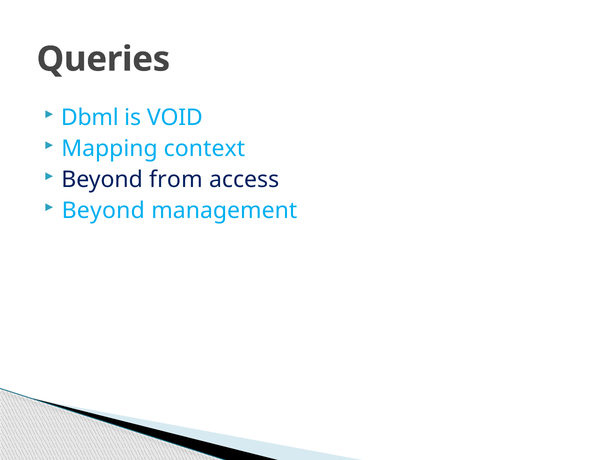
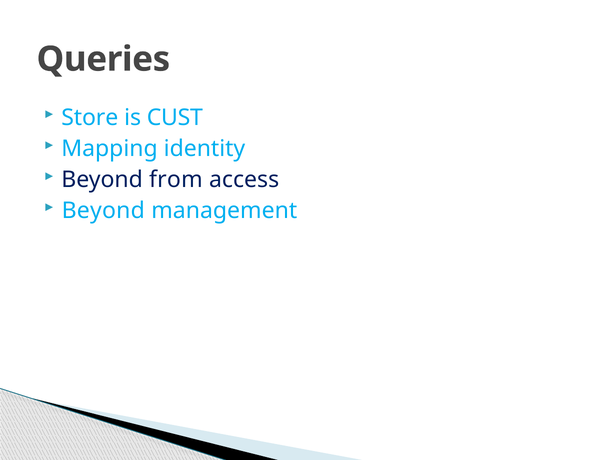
Dbml: Dbml -> Store
VOID: VOID -> CUST
context: context -> identity
